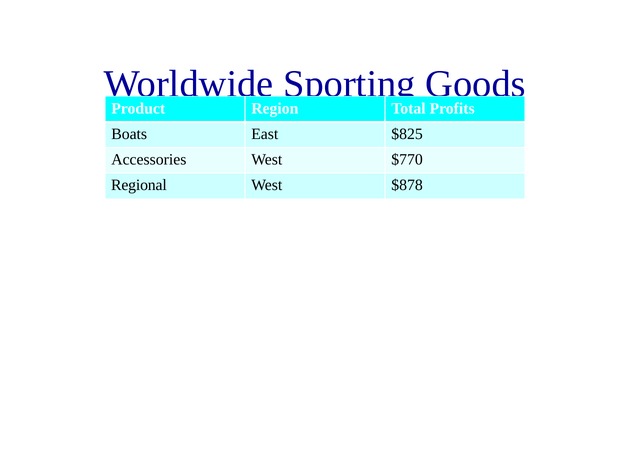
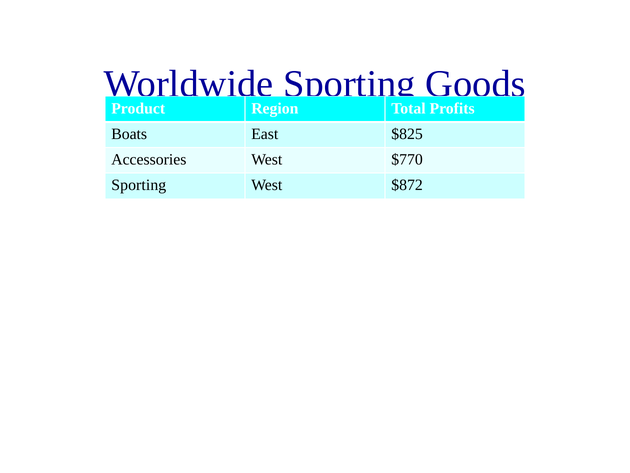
Regional at (139, 185): Regional -> Sporting
$878: $878 -> $872
